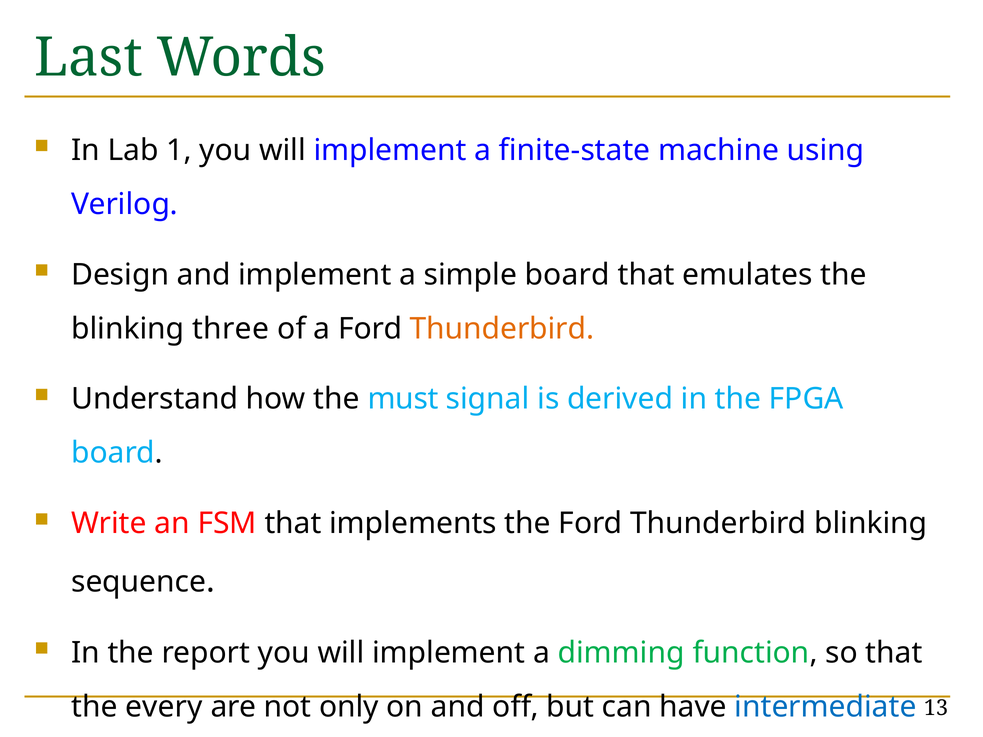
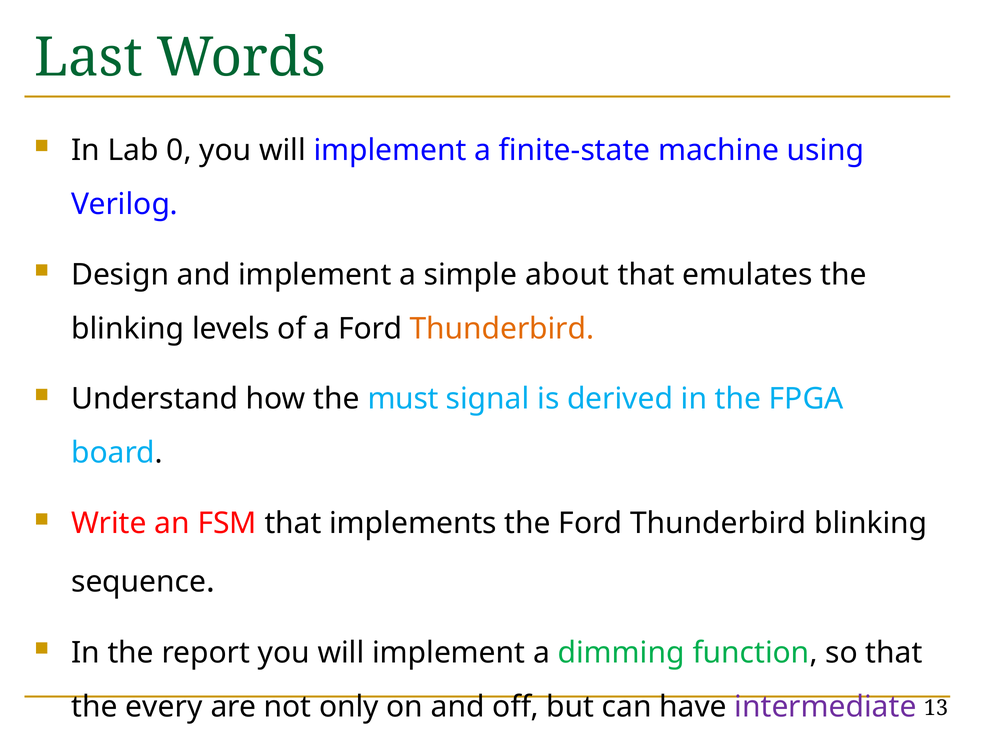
1: 1 -> 0
simple board: board -> about
blinking three: three -> levels
intermediate colour: blue -> purple
